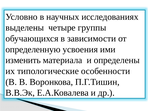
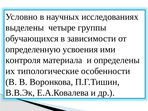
изменить: изменить -> контроля
